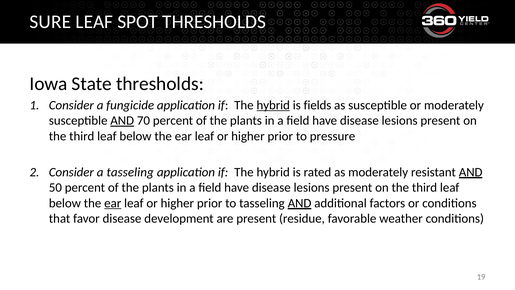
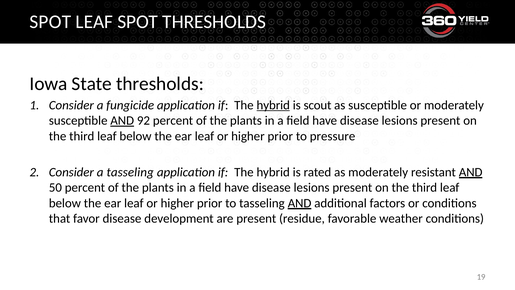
SURE at (50, 22): SURE -> SPOT
fields: fields -> scout
70: 70 -> 92
ear at (113, 203) underline: present -> none
